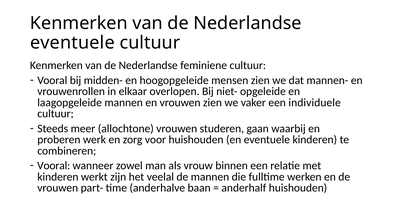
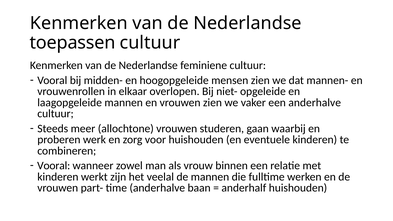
eventuele at (72, 43): eventuele -> toepassen
een individuele: individuele -> anderhalve
